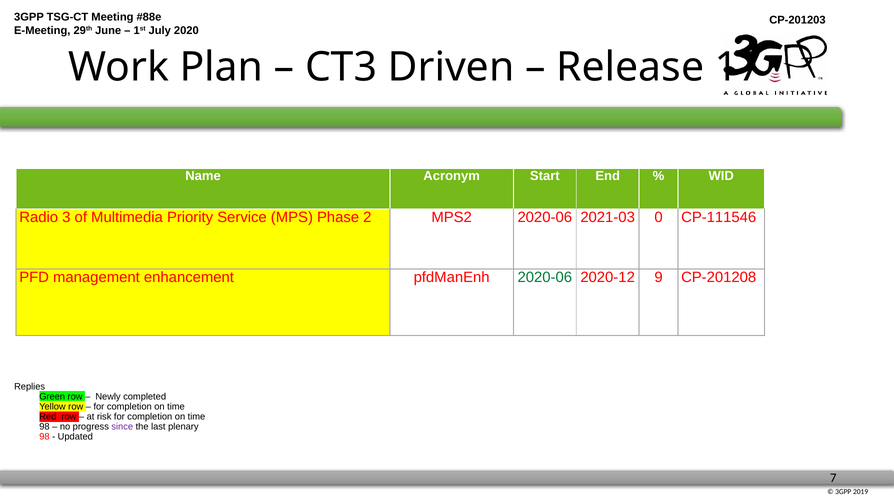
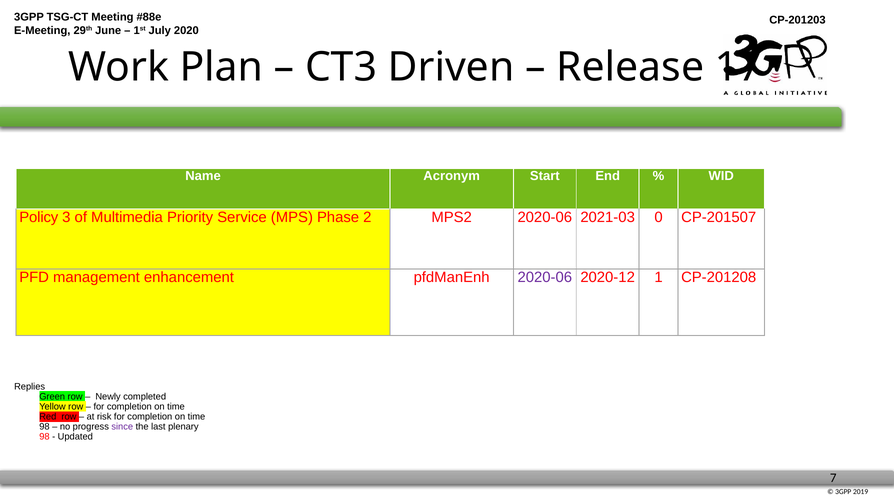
Radio: Radio -> Policy
CP-111546: CP-111546 -> CP-201507
2020-06 at (545, 277) colour: green -> purple
9: 9 -> 1
